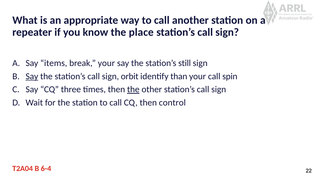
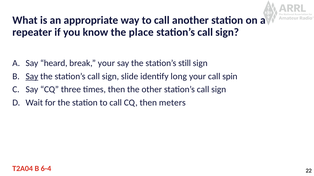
items: items -> heard
orbit: orbit -> slide
than: than -> long
the at (133, 90) underline: present -> none
control: control -> meters
